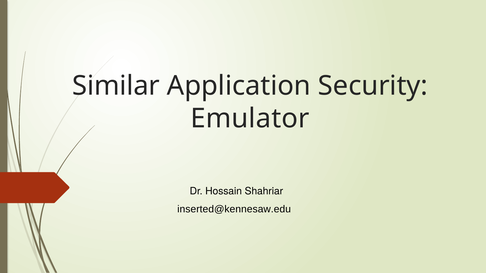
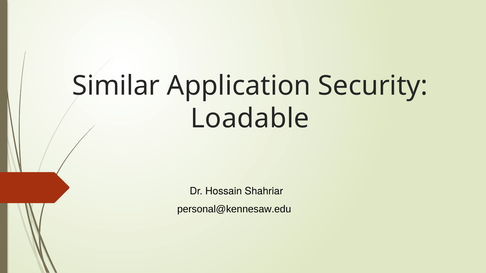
Emulator: Emulator -> Loadable
inserted@kennesaw.edu: inserted@kennesaw.edu -> personal@kennesaw.edu
